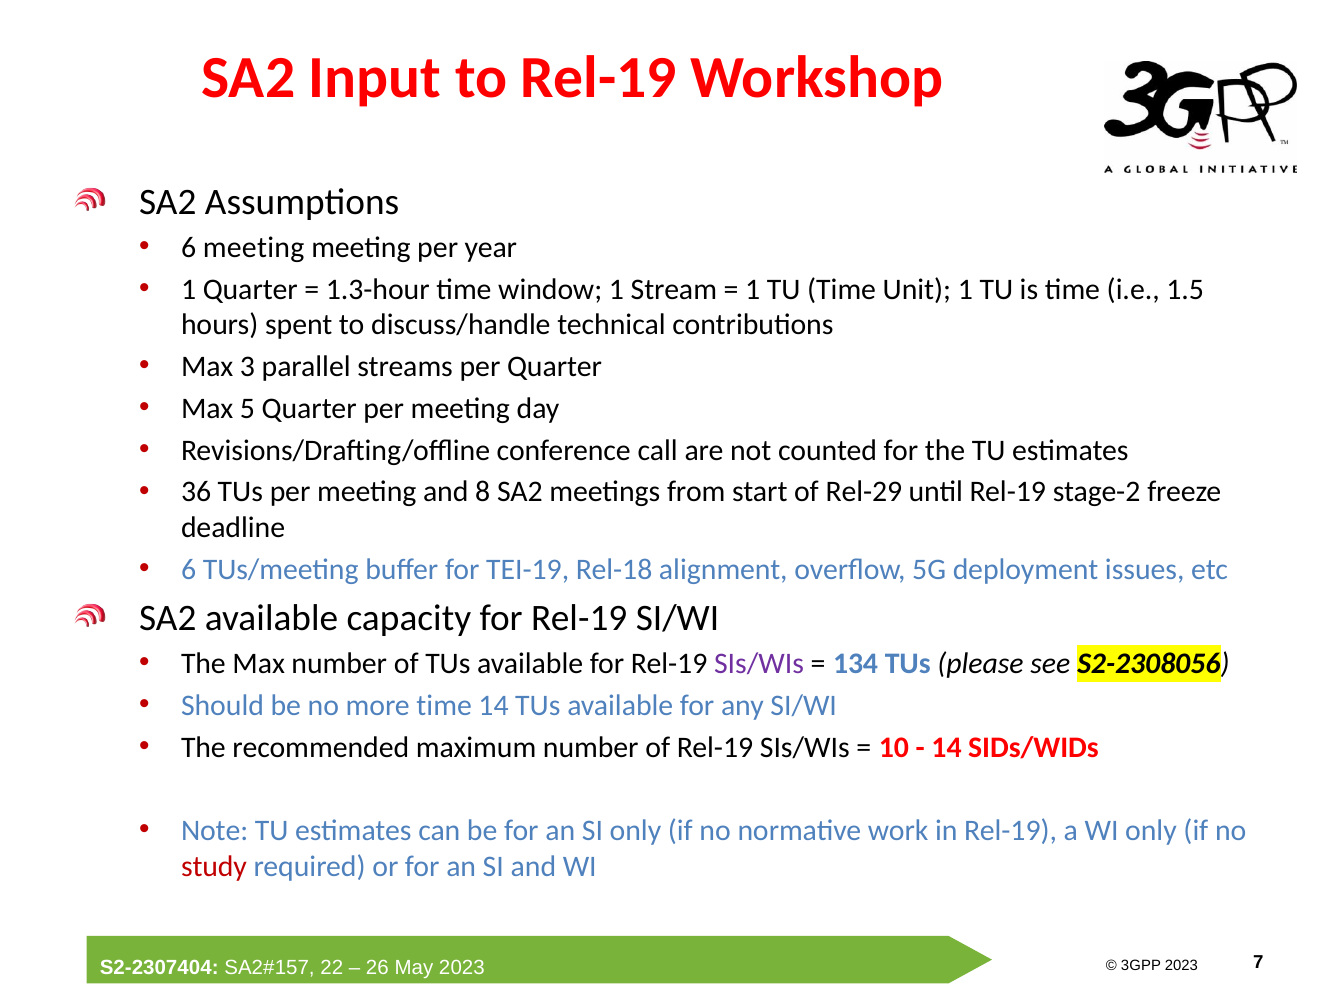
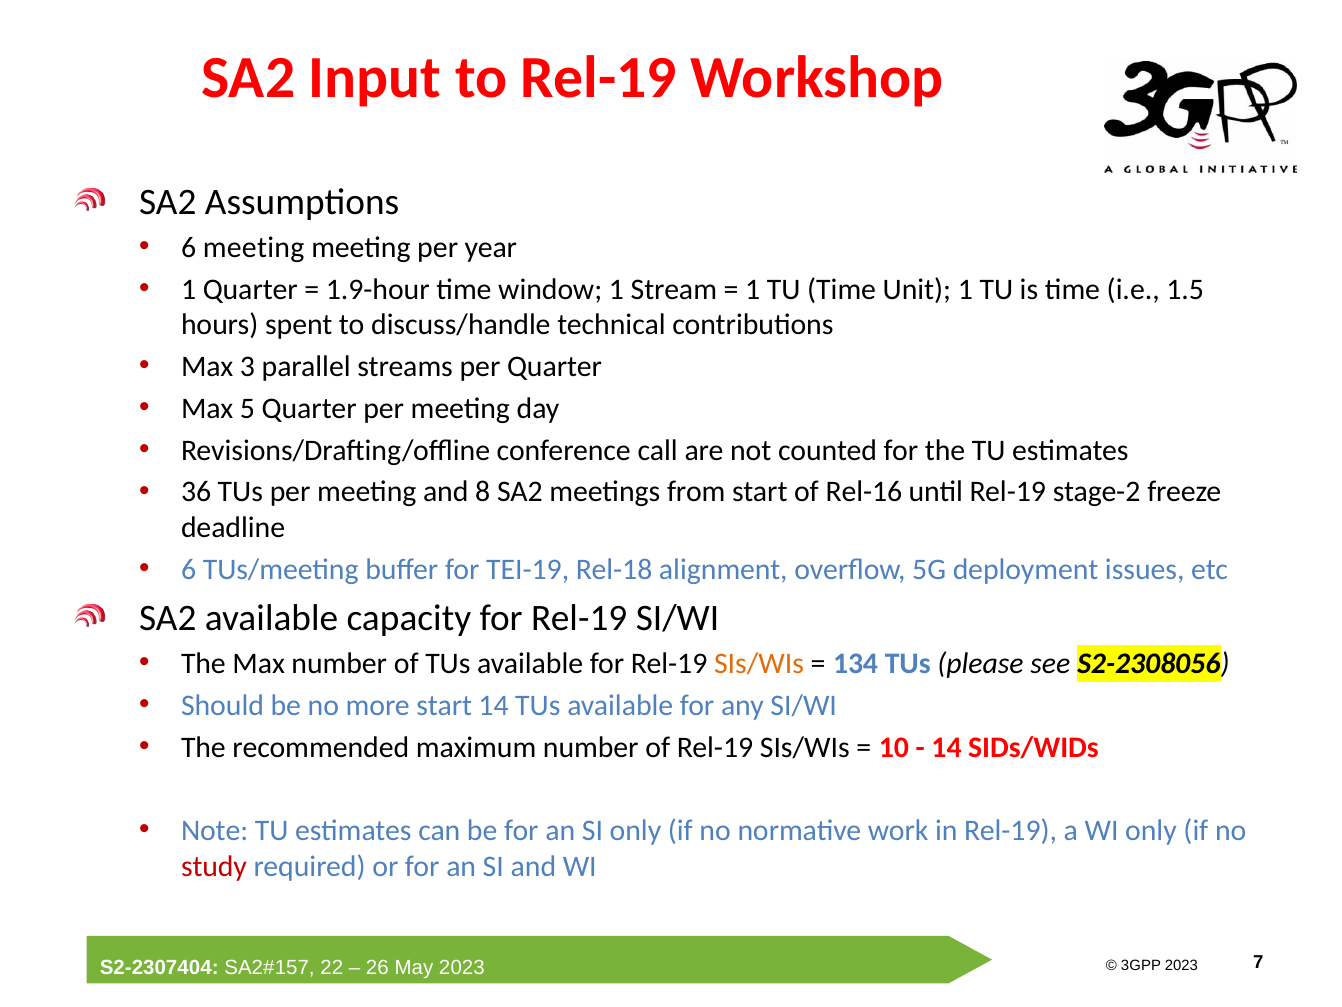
1.3-hour: 1.3-hour -> 1.9-hour
Rel-29: Rel-29 -> Rel-16
SIs/WIs at (759, 663) colour: purple -> orange
more time: time -> start
